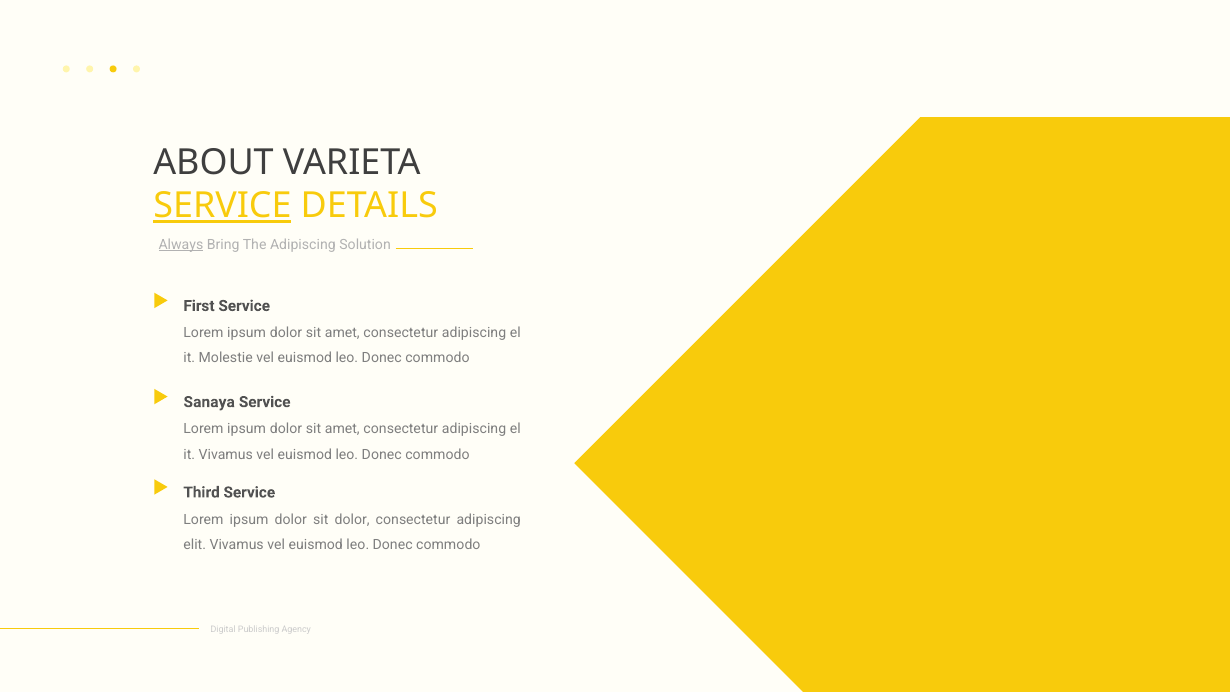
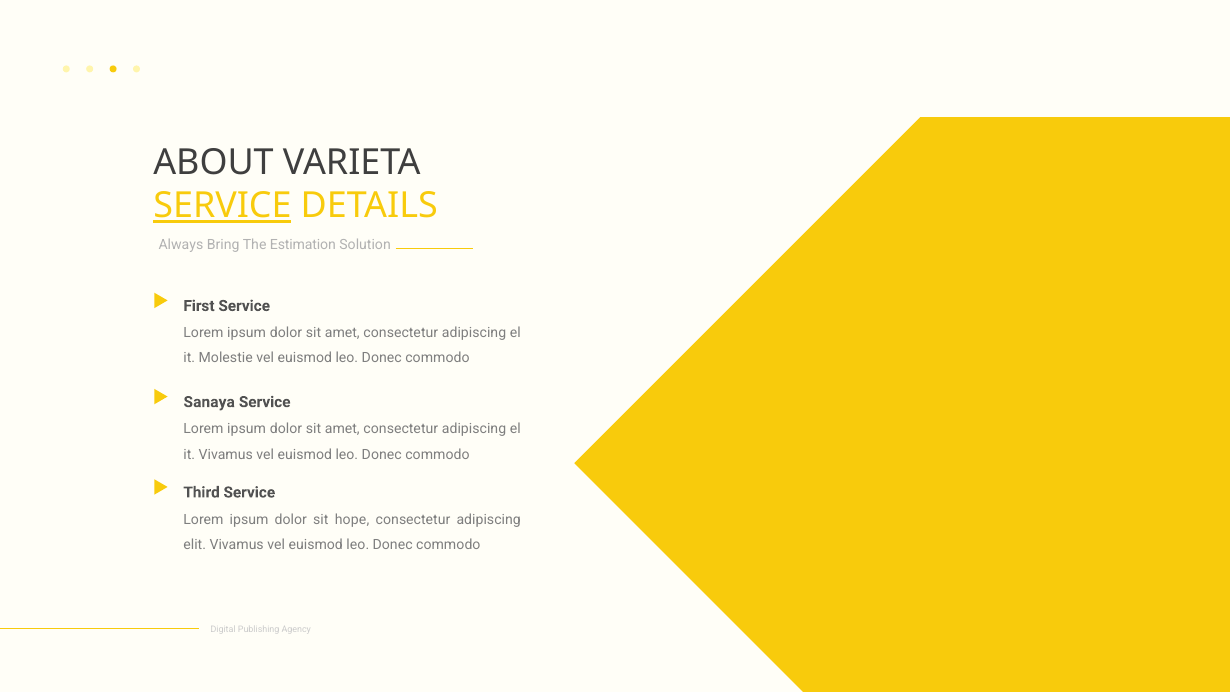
Always underline: present -> none
The Adipiscing: Adipiscing -> Estimation
sit dolor: dolor -> hope
